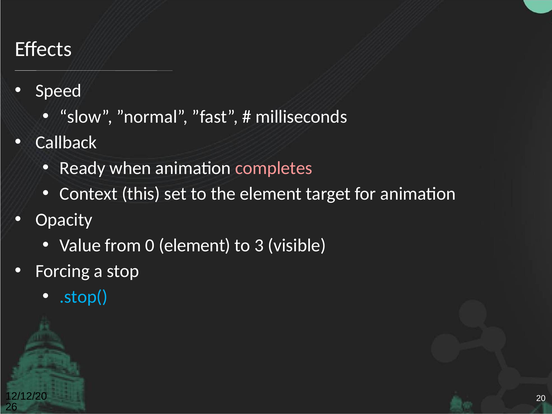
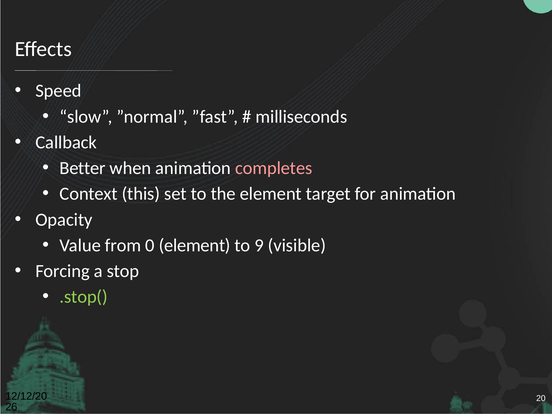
Ready: Ready -> Better
3: 3 -> 9
.stop( colour: light blue -> light green
